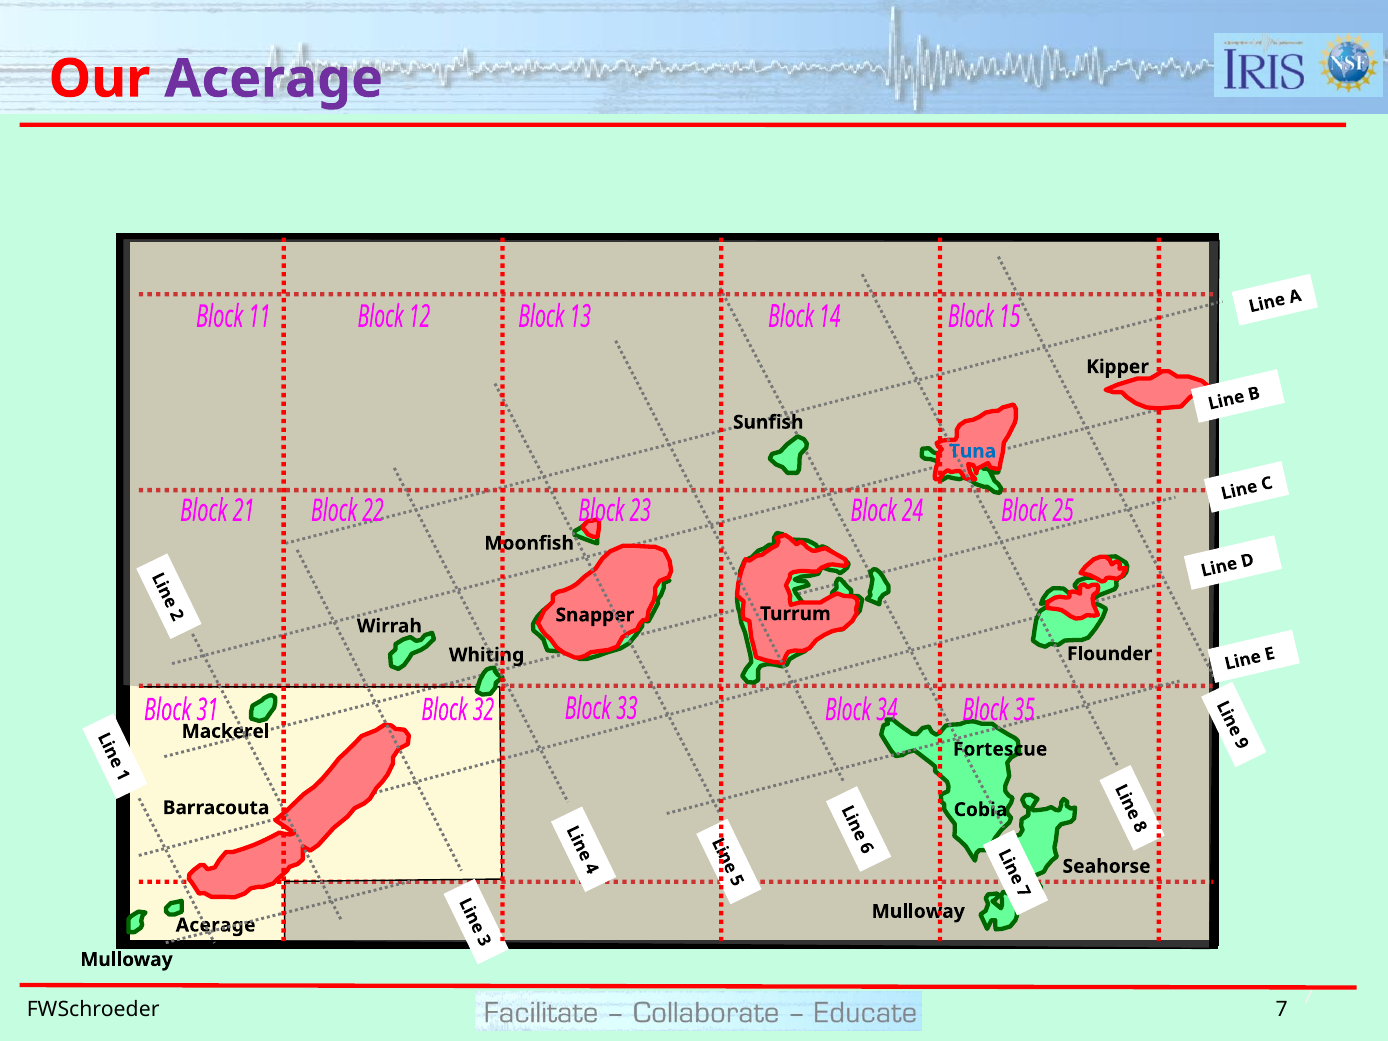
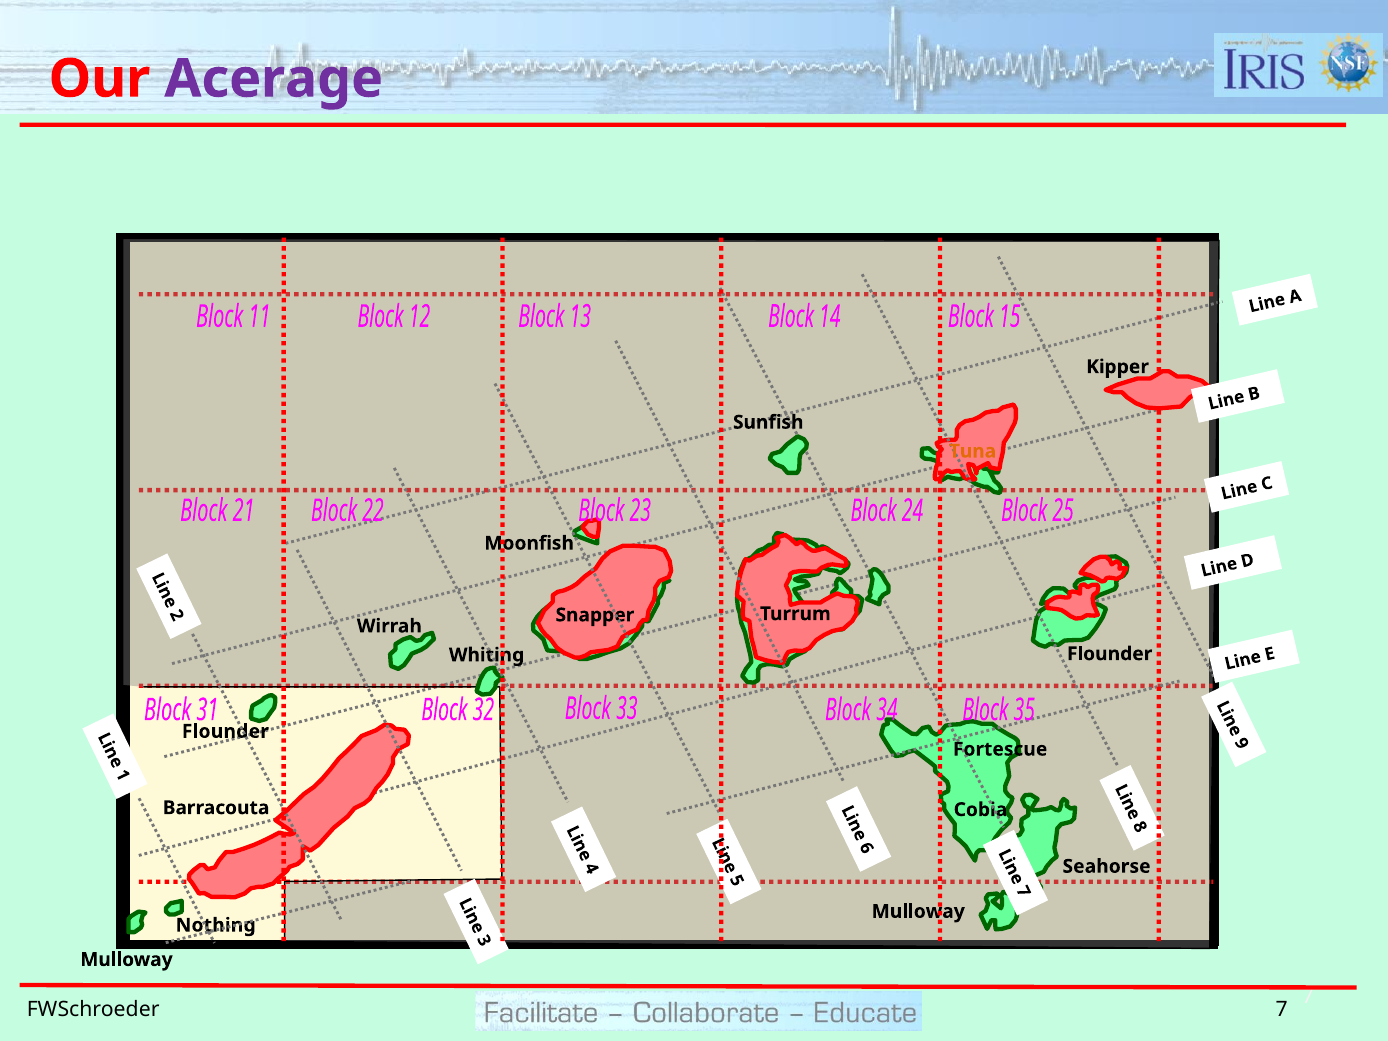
Tuna colour: blue -> orange
Mackerel at (226, 731): Mackerel -> Flounder
Acerage at (216, 925): Acerage -> Nothing
